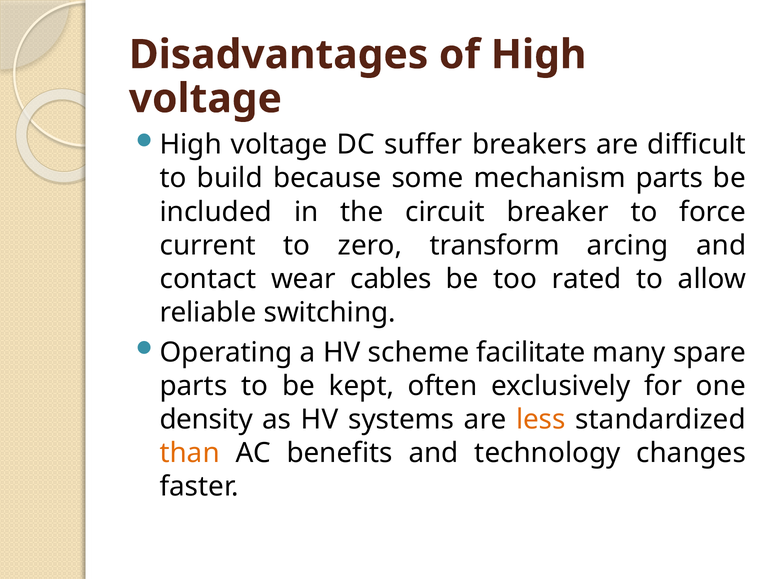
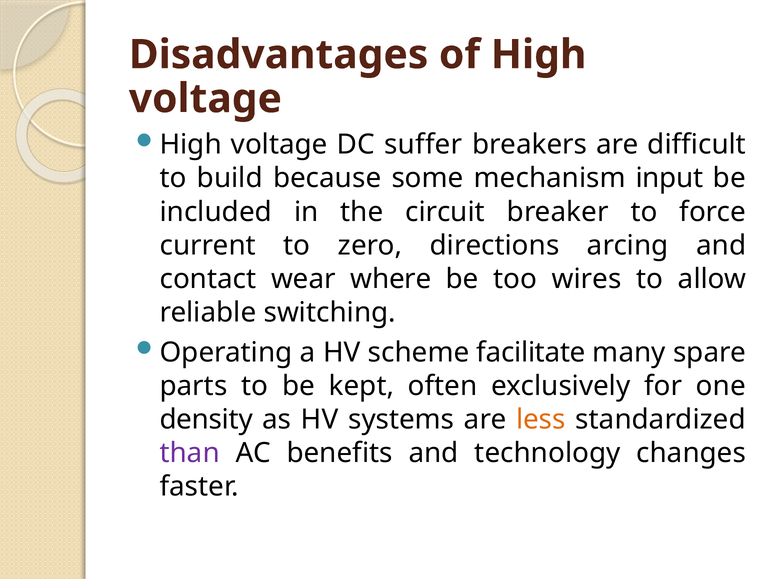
mechanism parts: parts -> input
transform: transform -> directions
cables: cables -> where
rated: rated -> wires
than colour: orange -> purple
